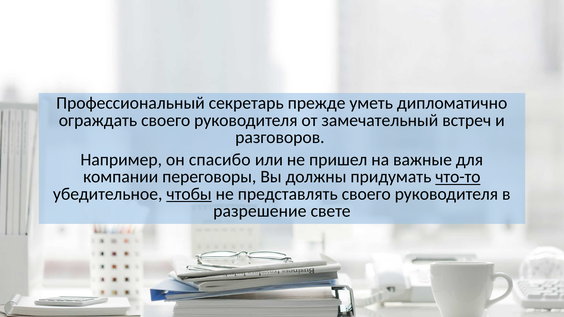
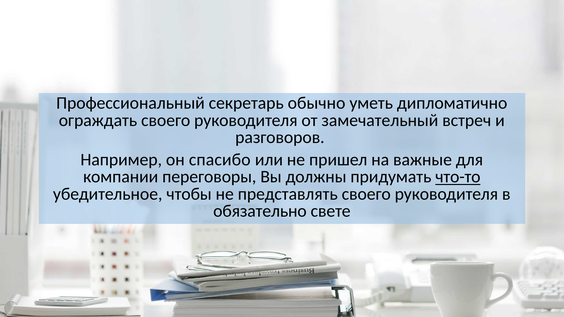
прежде: прежде -> обычно
чтобы underline: present -> none
разрешение: разрешение -> обязательно
